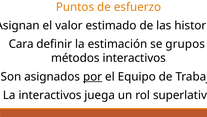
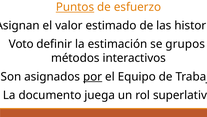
Puntos underline: none -> present
Cara: Cara -> Voto
La interactivos: interactivos -> documento
